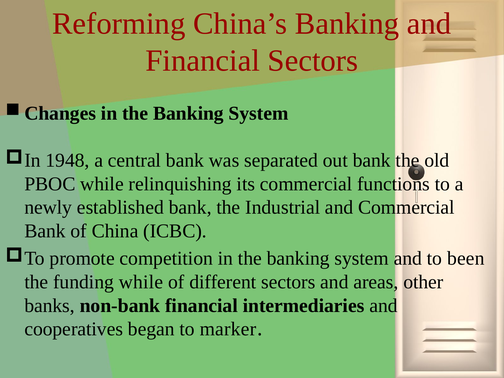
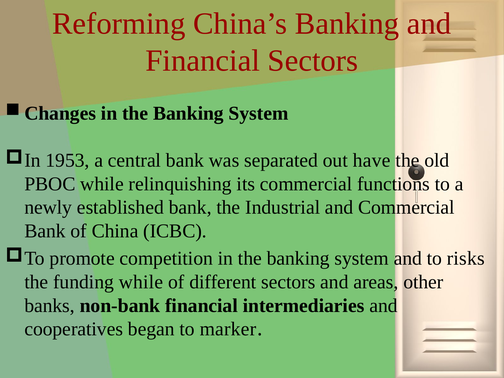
1948: 1948 -> 1953
out bank: bank -> have
been: been -> risks
